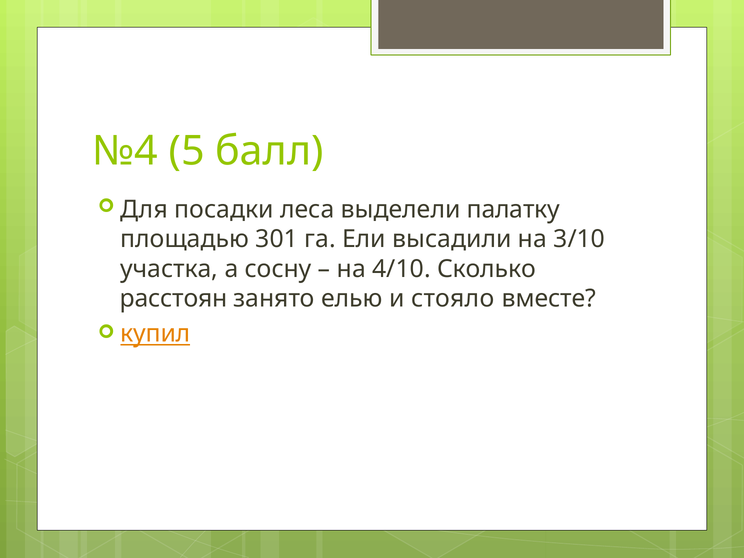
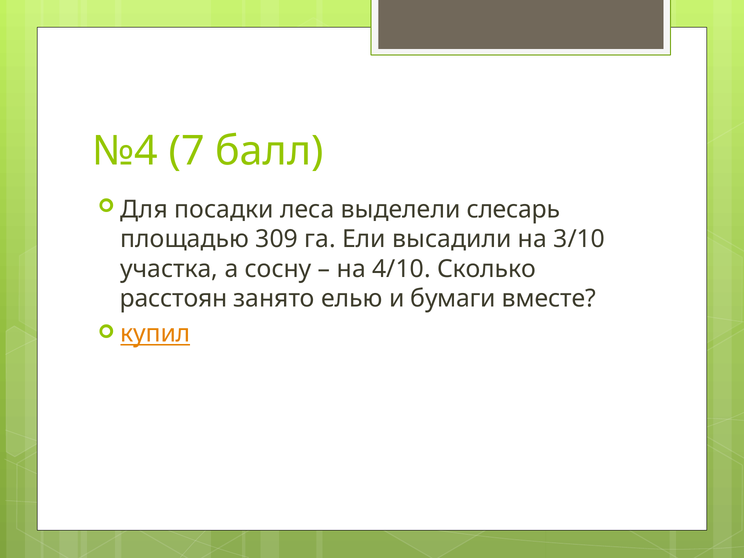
5: 5 -> 7
палатку: палатку -> слесарь
301: 301 -> 309
стояло: стояло -> бумаги
